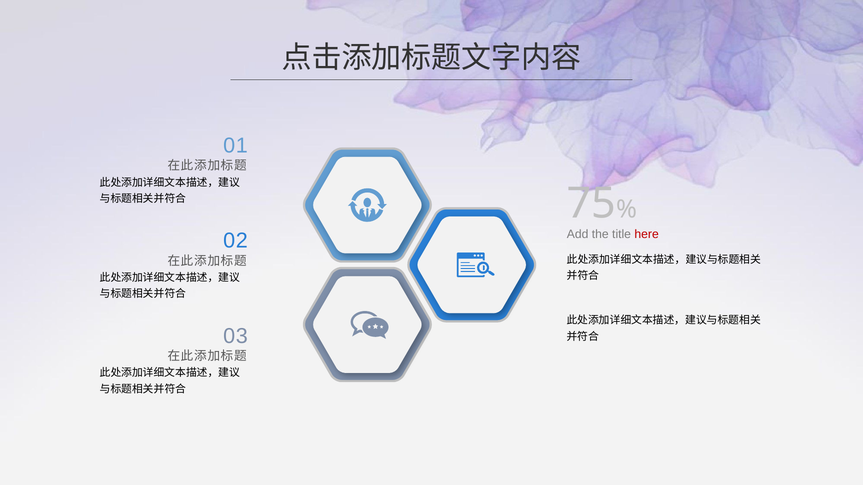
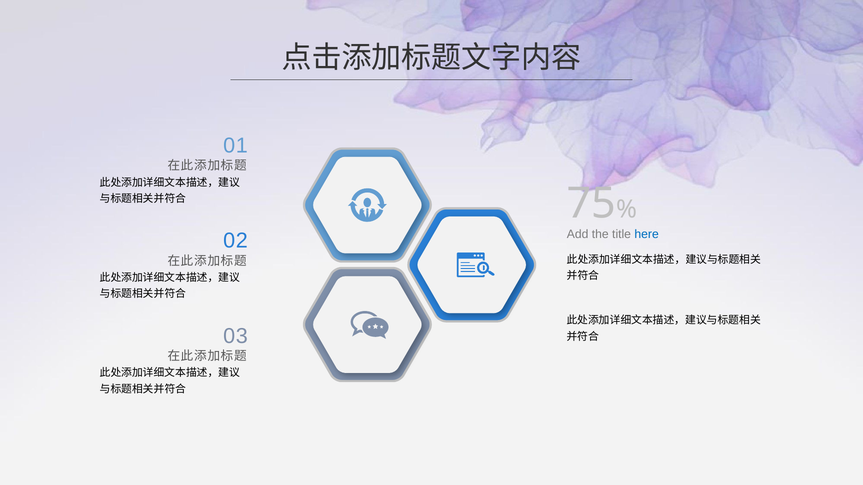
here colour: red -> blue
